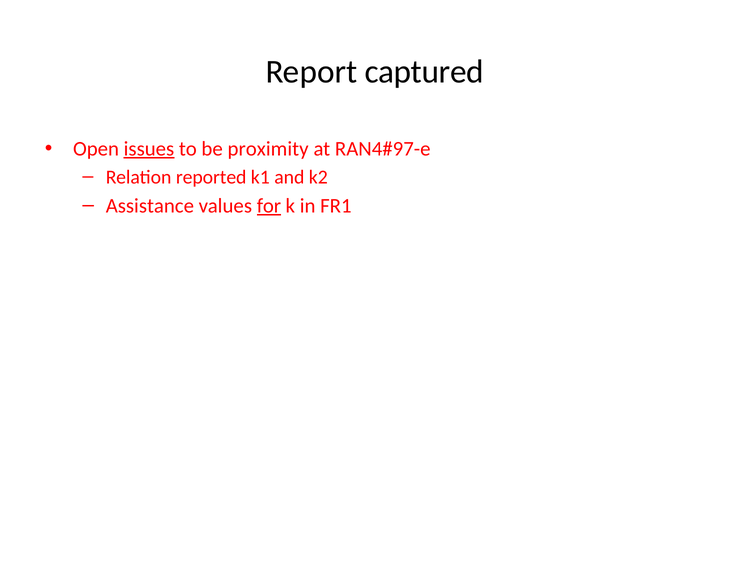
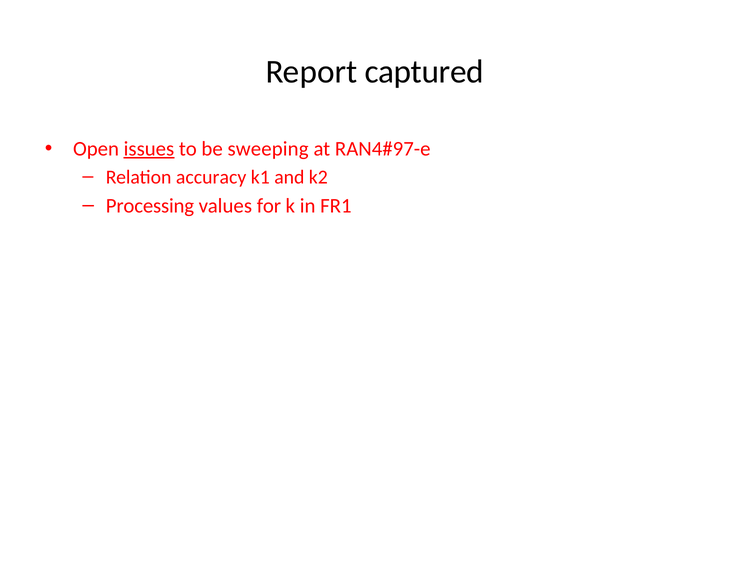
proximity: proximity -> sweeping
reported: reported -> accuracy
Assistance: Assistance -> Processing
for underline: present -> none
